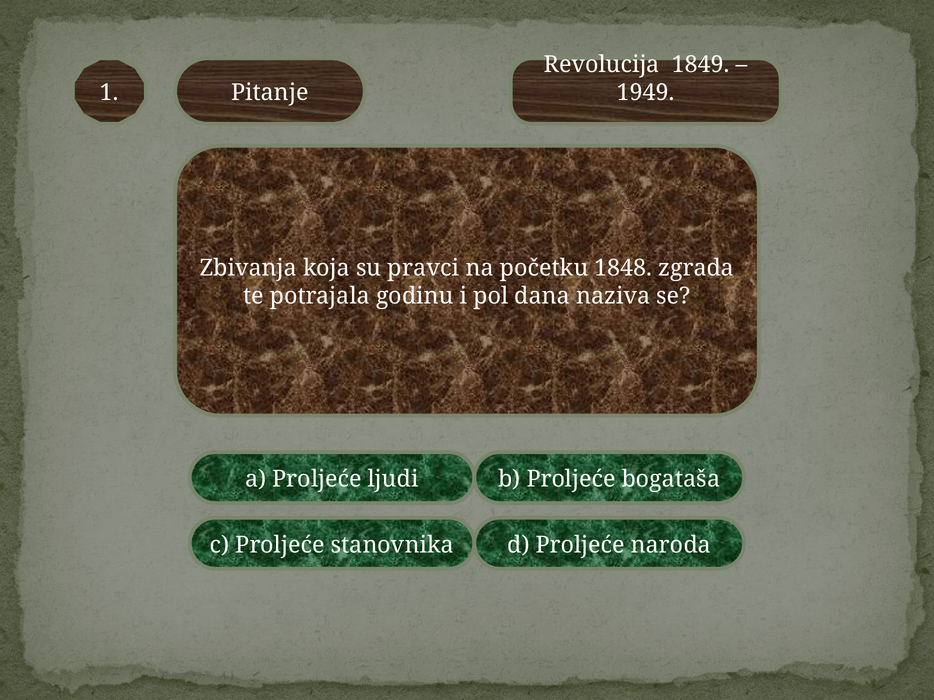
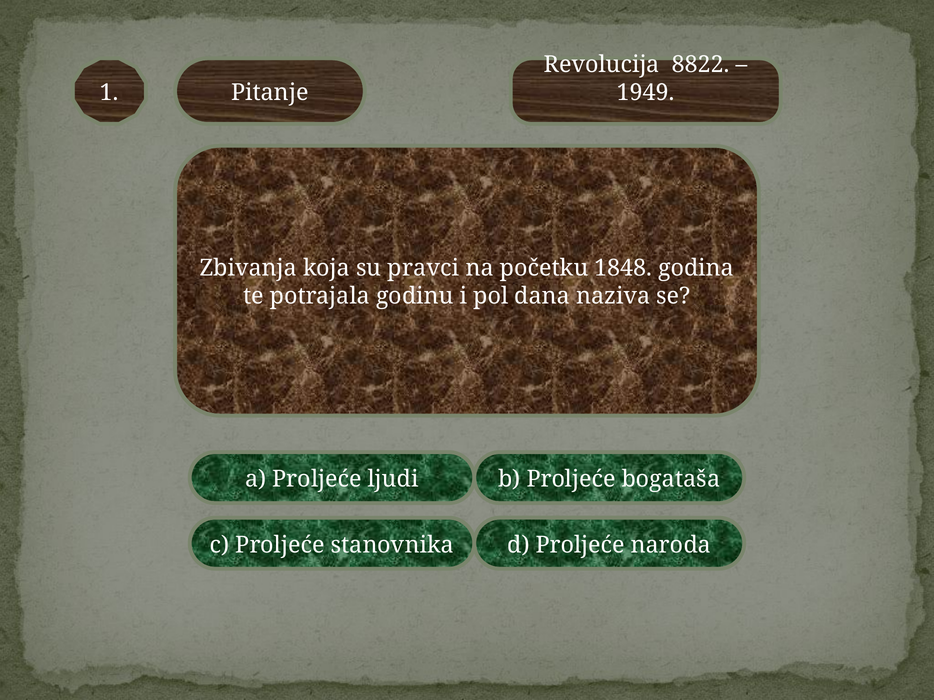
1849: 1849 -> 8822
zgrada: zgrada -> godina
